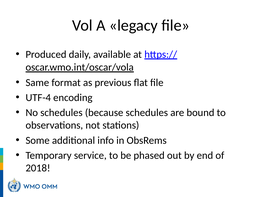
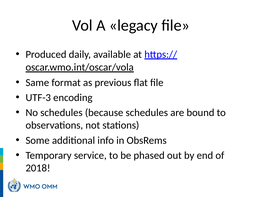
UTF-4: UTF-4 -> UTF-3
